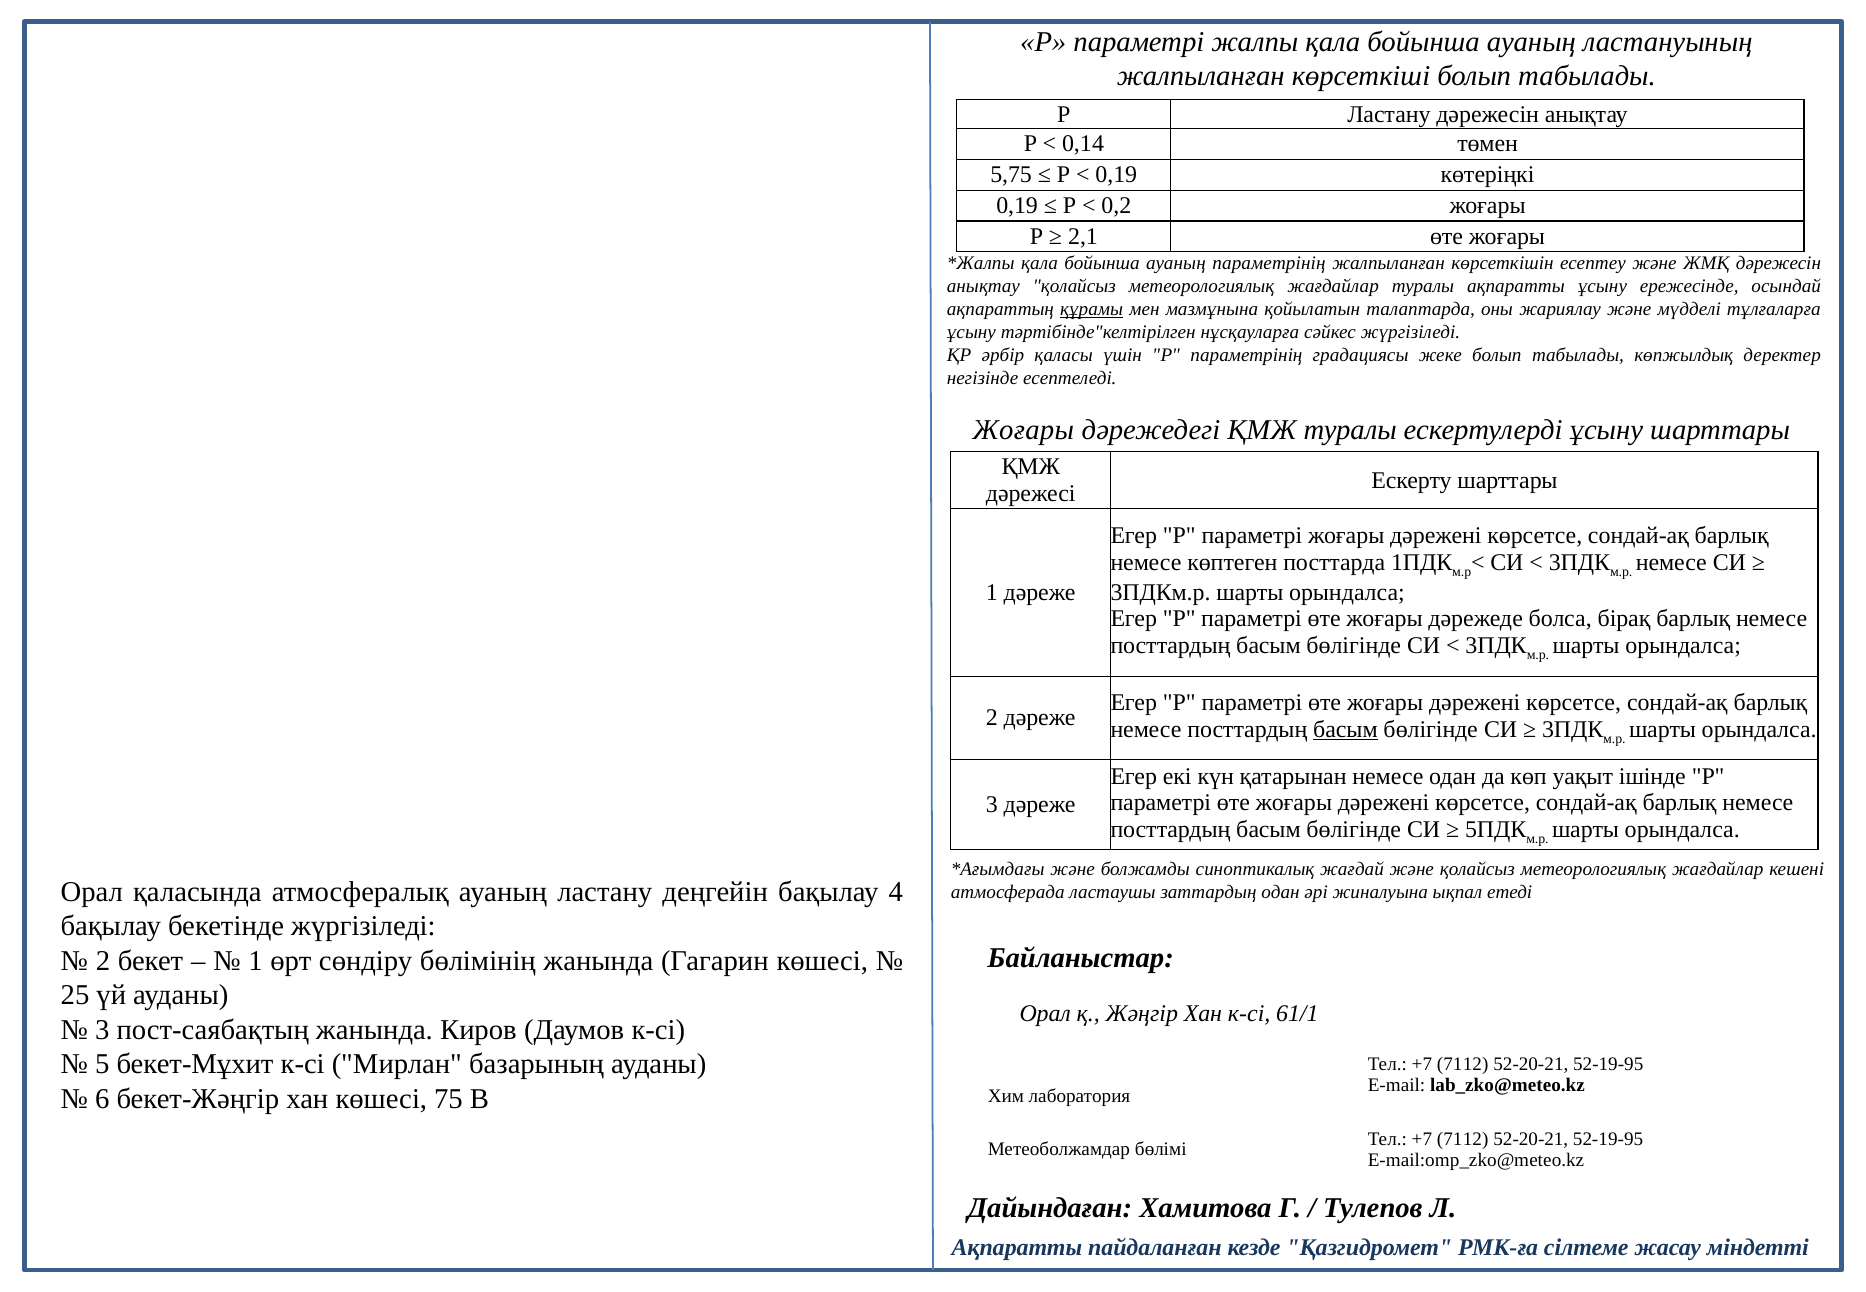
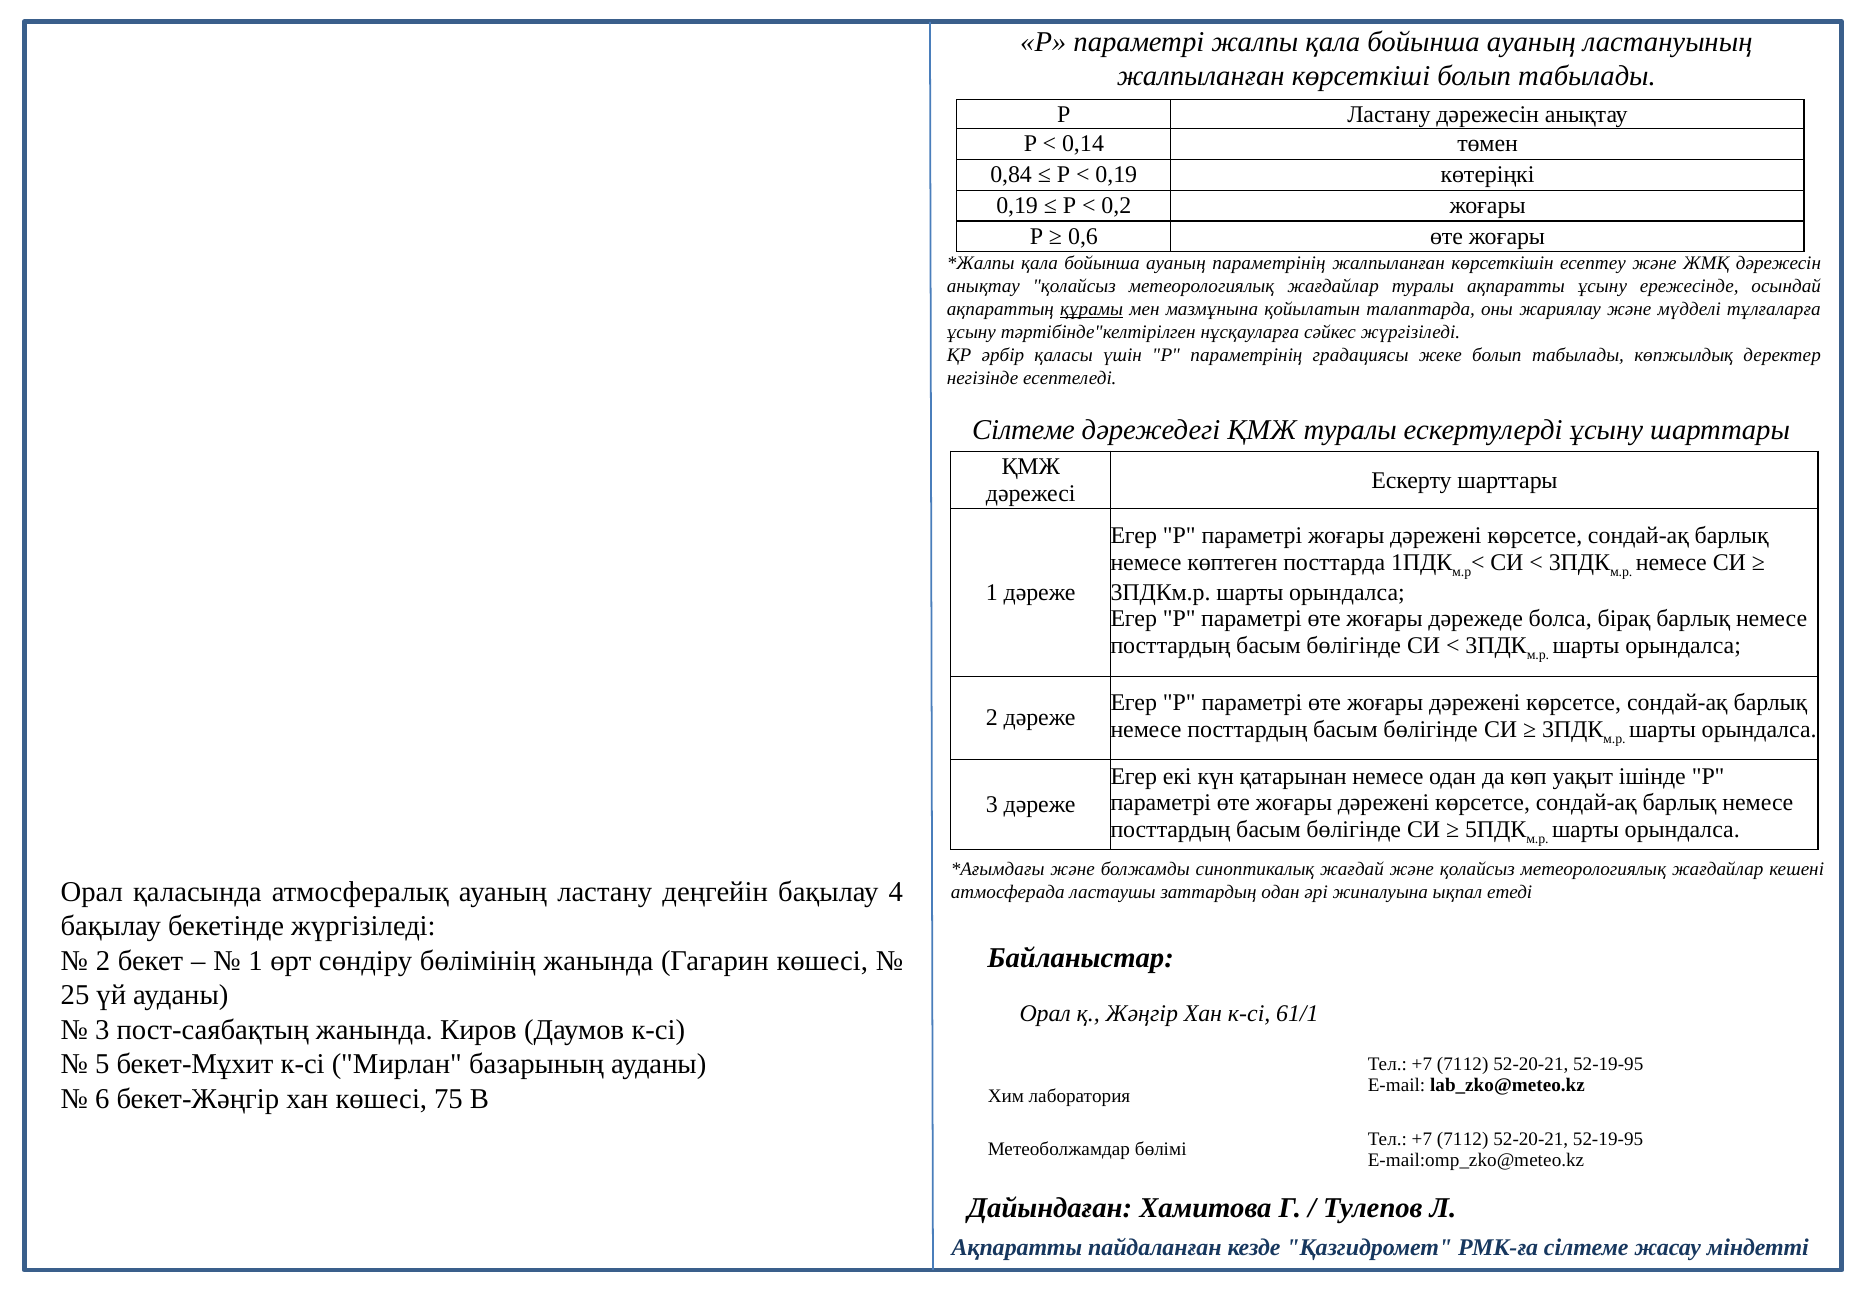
5,75: 5,75 -> 0,84
2,1: 2,1 -> 0,6
Жоғары at (1023, 430): Жоғары -> Сілтеме
басым at (1345, 729) underline: present -> none
